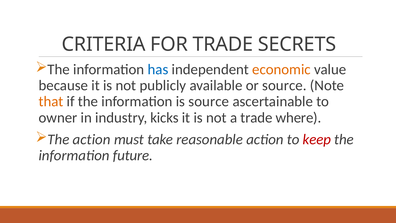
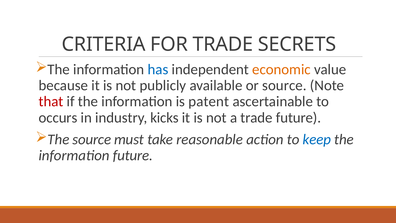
that colour: orange -> red
is source: source -> patent
owner: owner -> occurs
trade where: where -> future
The action: action -> source
keep colour: red -> blue
